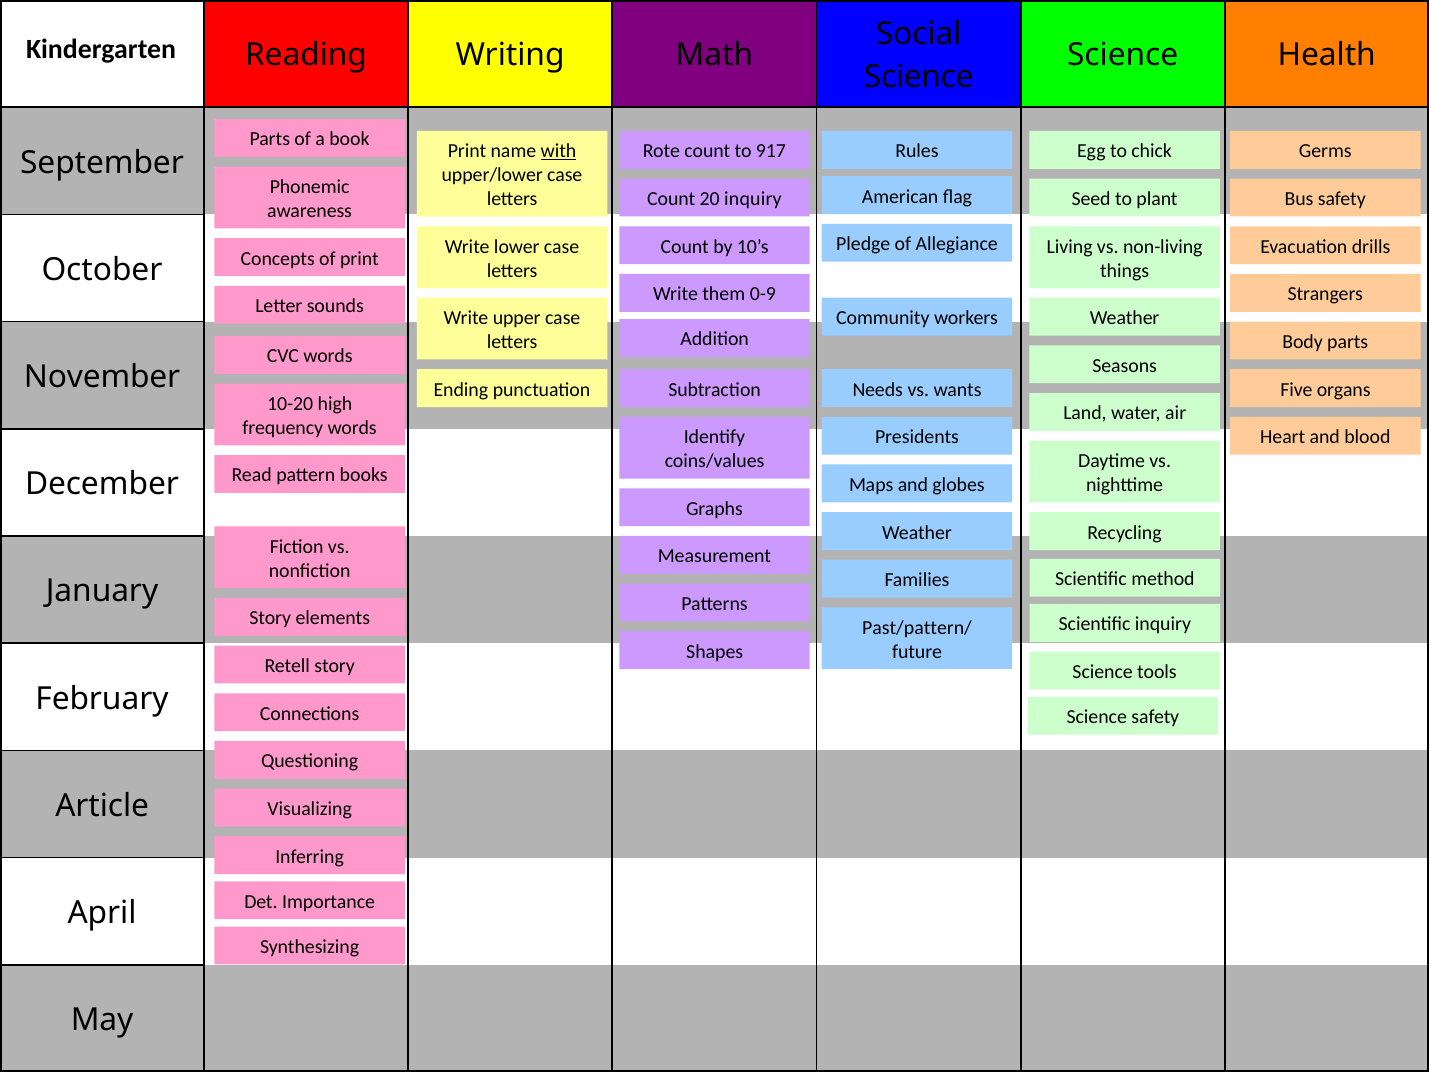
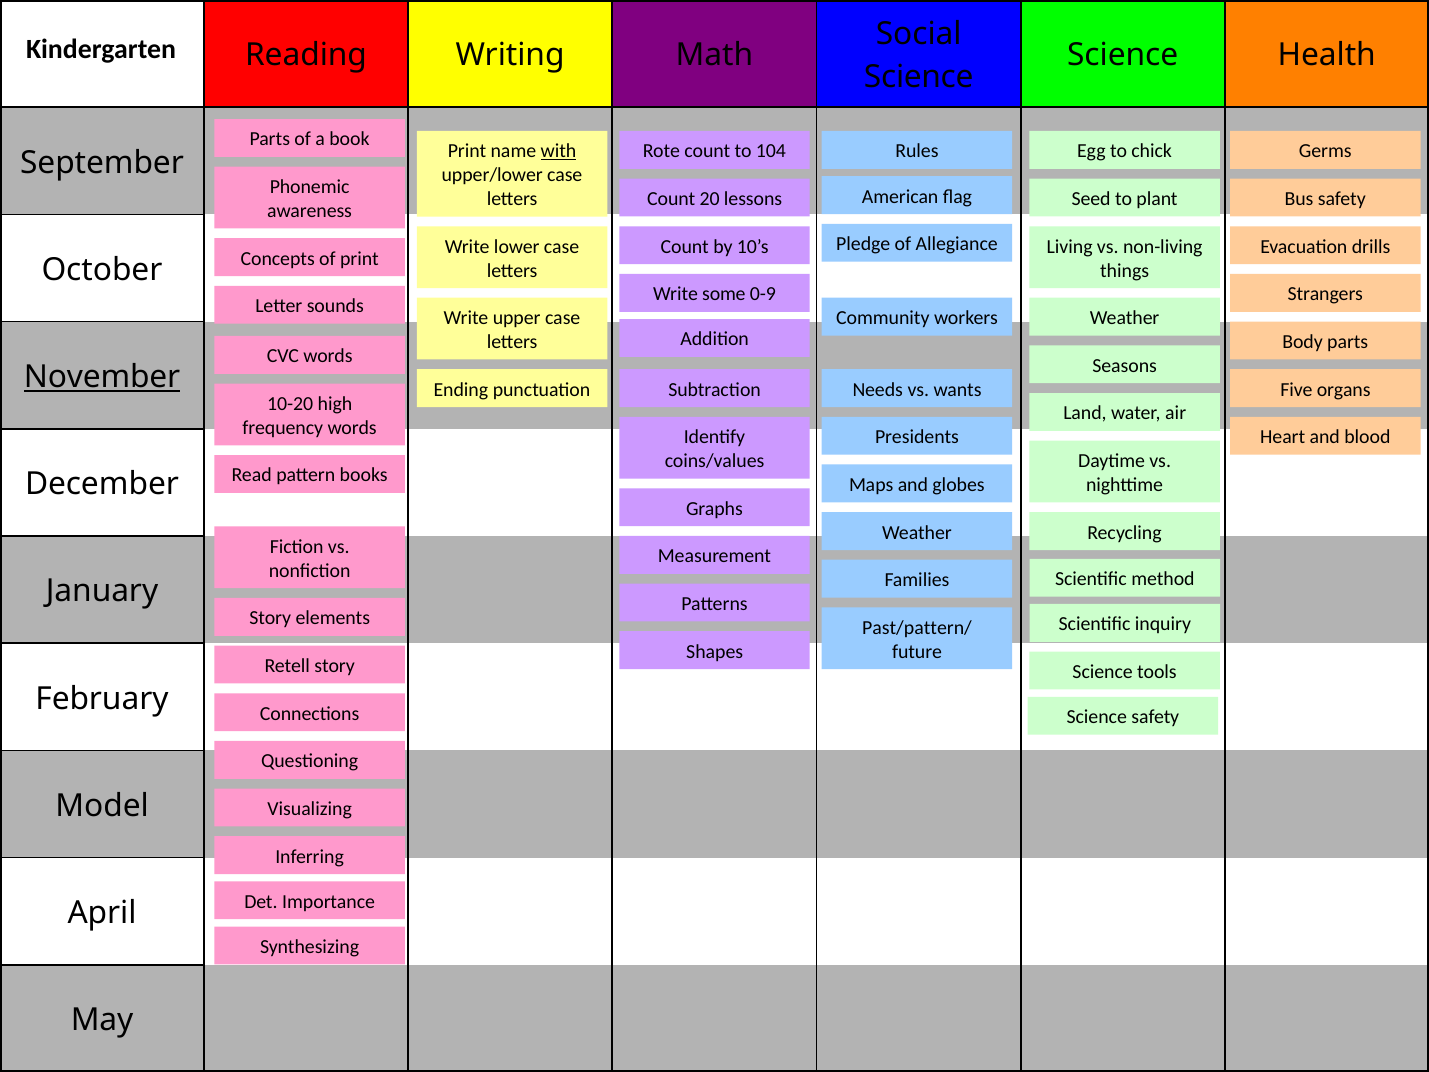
917: 917 -> 104
20 inquiry: inquiry -> lessons
them: them -> some
November underline: none -> present
Article: Article -> Model
